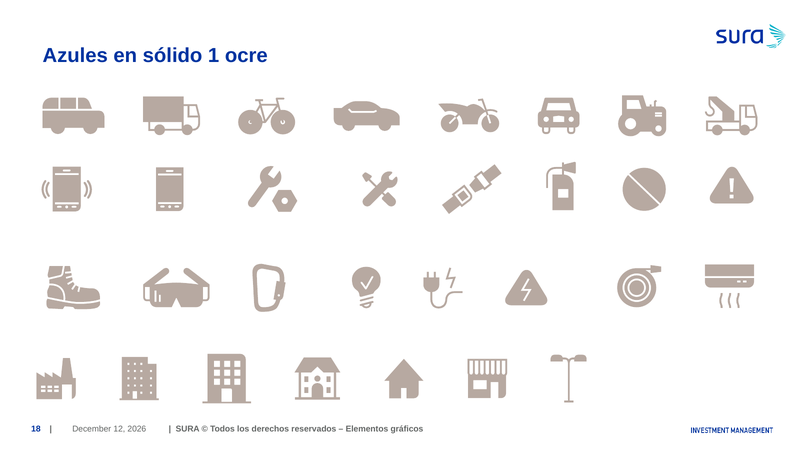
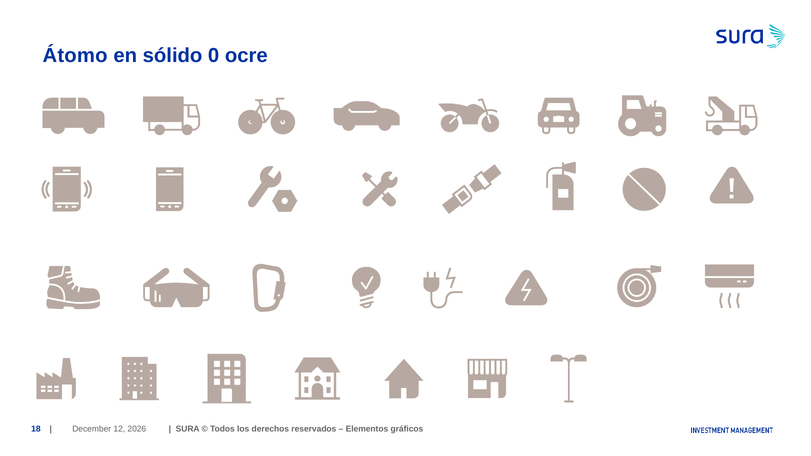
Azules: Azules -> Átomo
1: 1 -> 0
